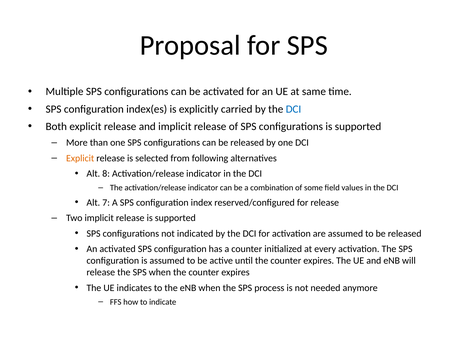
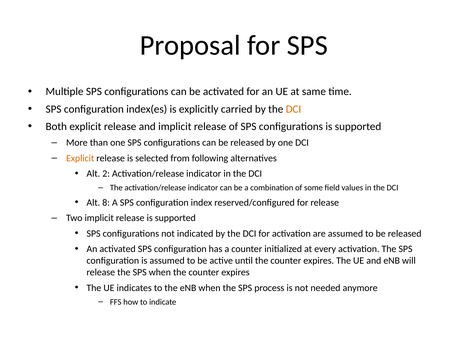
DCI at (294, 109) colour: blue -> orange
8: 8 -> 2
7: 7 -> 8
